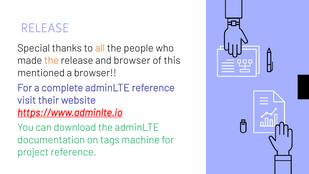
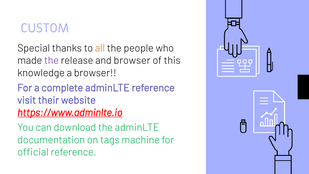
RELEASE at (45, 28): RELEASE -> CUSTOM
the at (51, 60) colour: orange -> purple
mentioned: mentioned -> knowledge
project: project -> official
